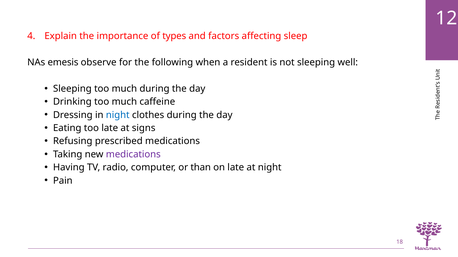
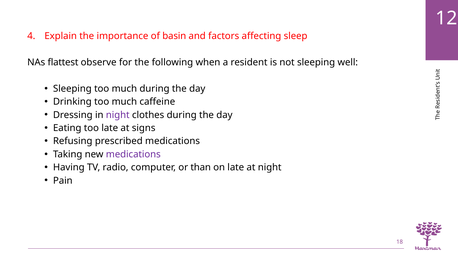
types: types -> basin
emesis: emesis -> flattest
night at (118, 115) colour: blue -> purple
